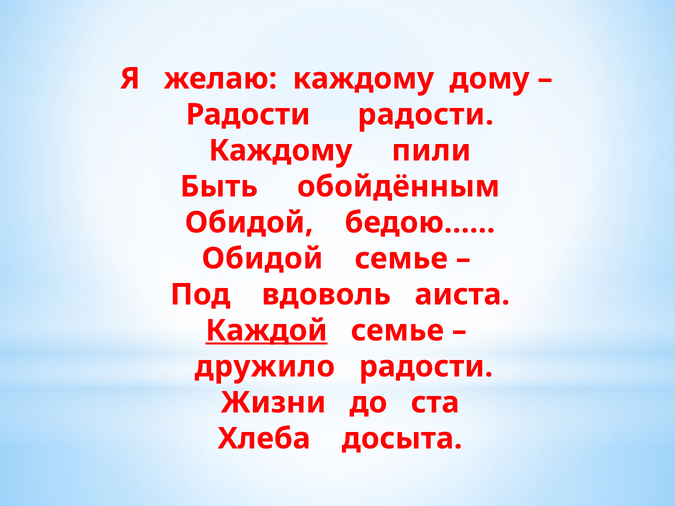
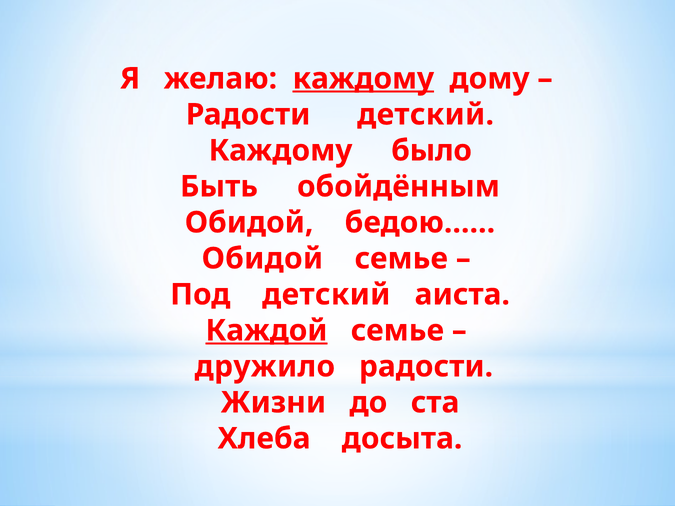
каждому at (363, 79) underline: none -> present
Радости радости: радости -> детский
пили: пили -> было
Под вдоволь: вдоволь -> детский
